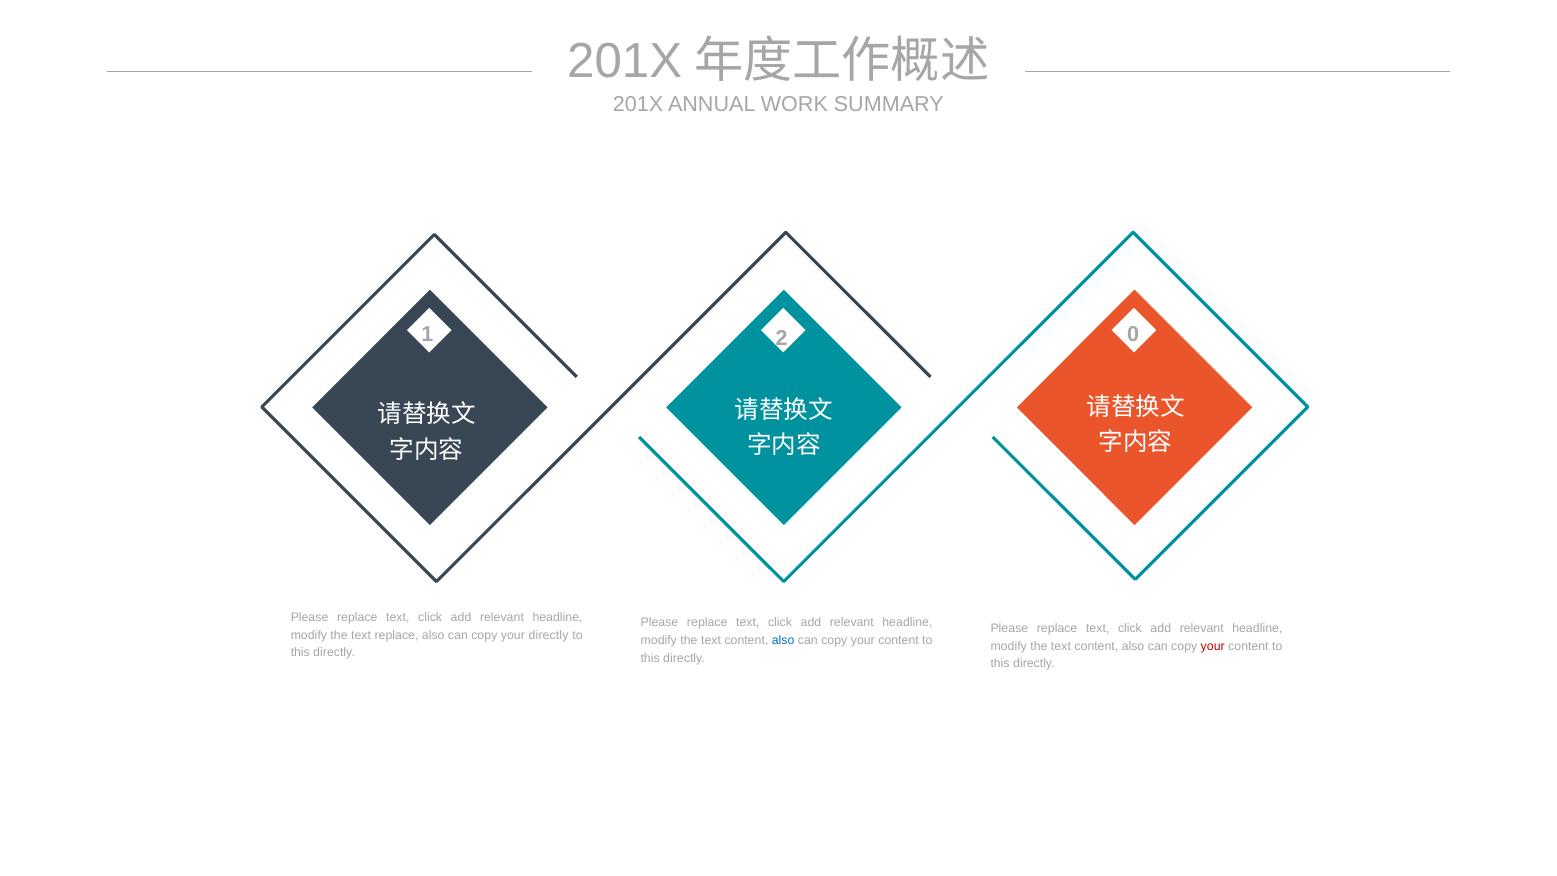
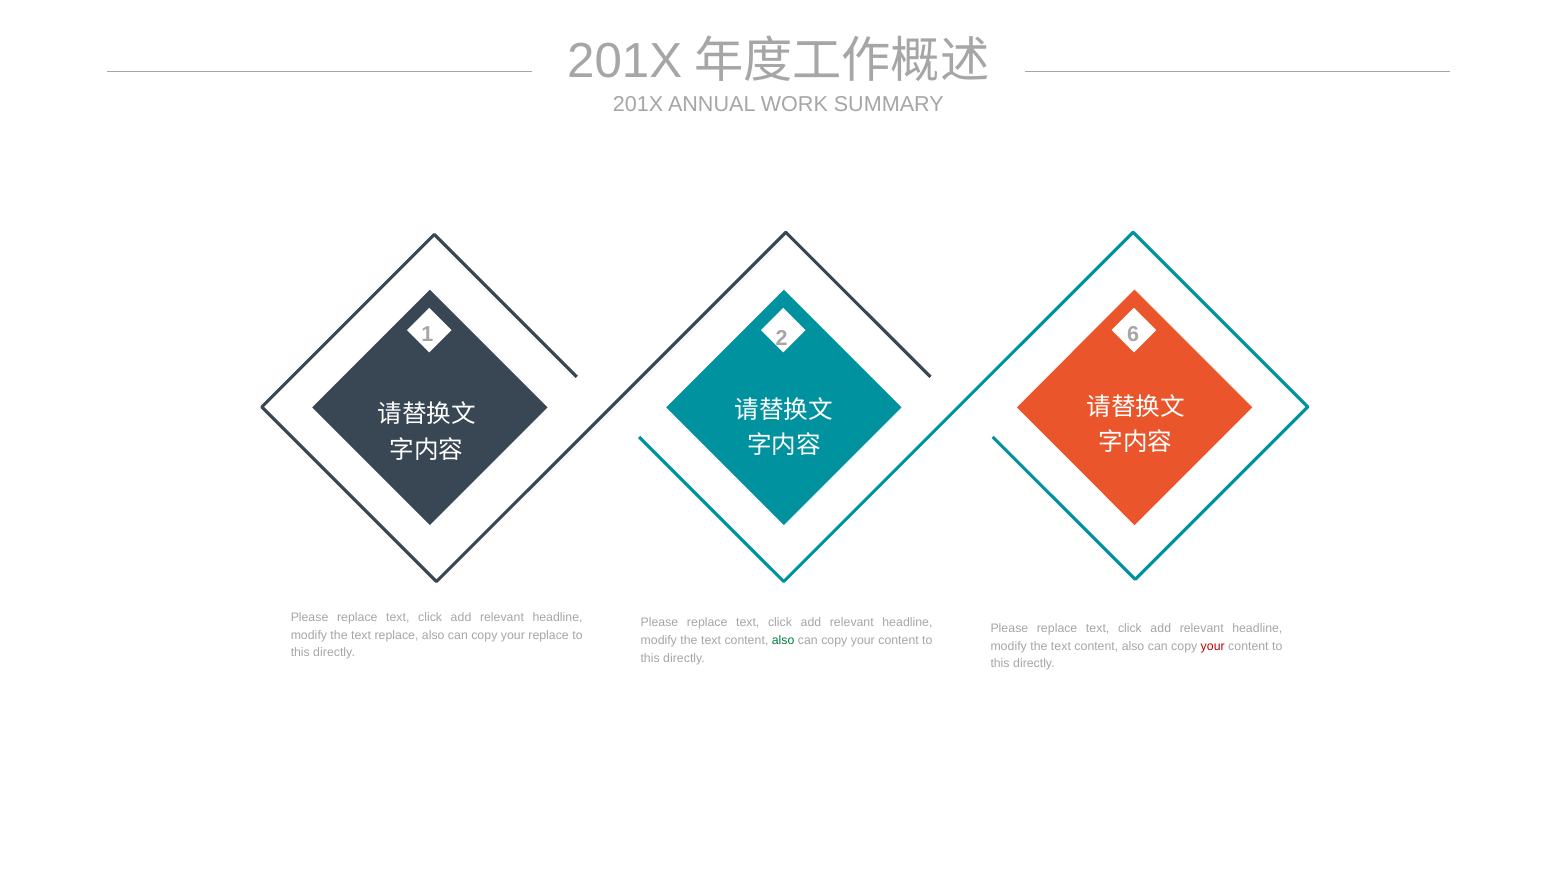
0: 0 -> 6
your directly: directly -> replace
also at (783, 640) colour: blue -> green
